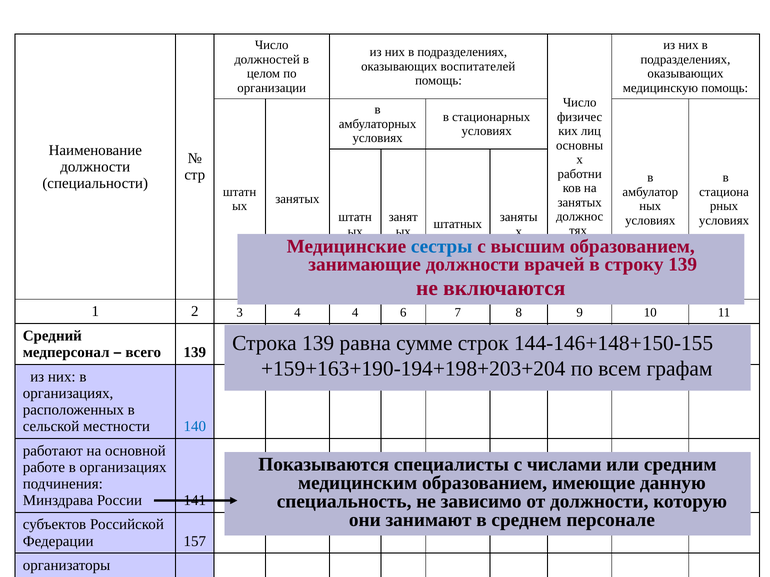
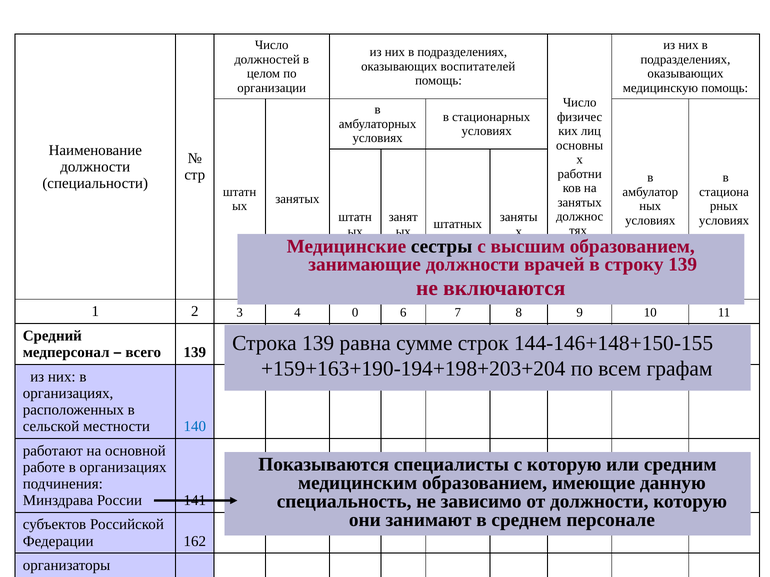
сестры colour: blue -> black
4 4: 4 -> 0
с числами: числами -> которую
157: 157 -> 162
